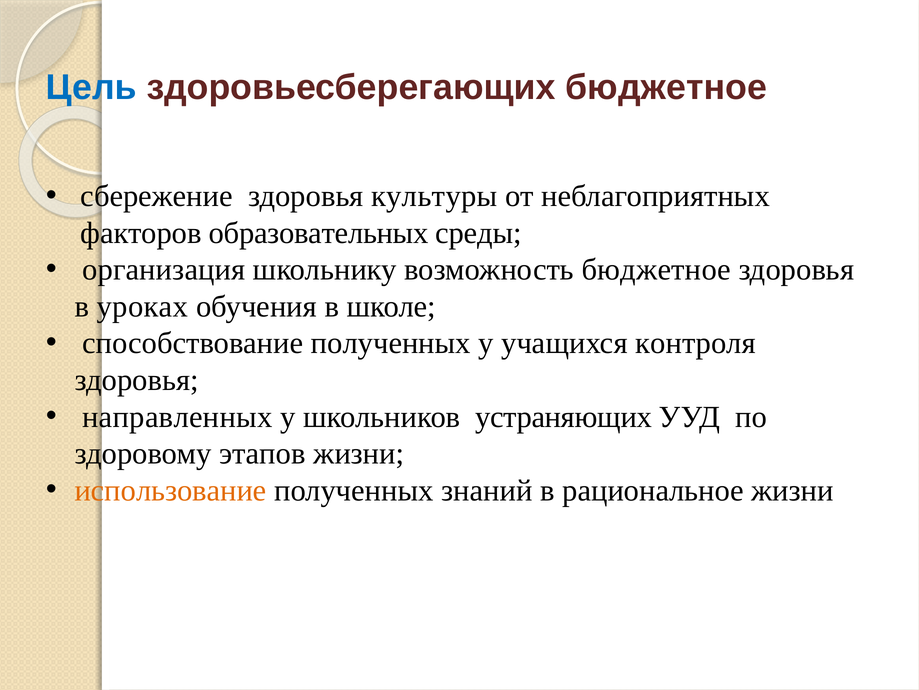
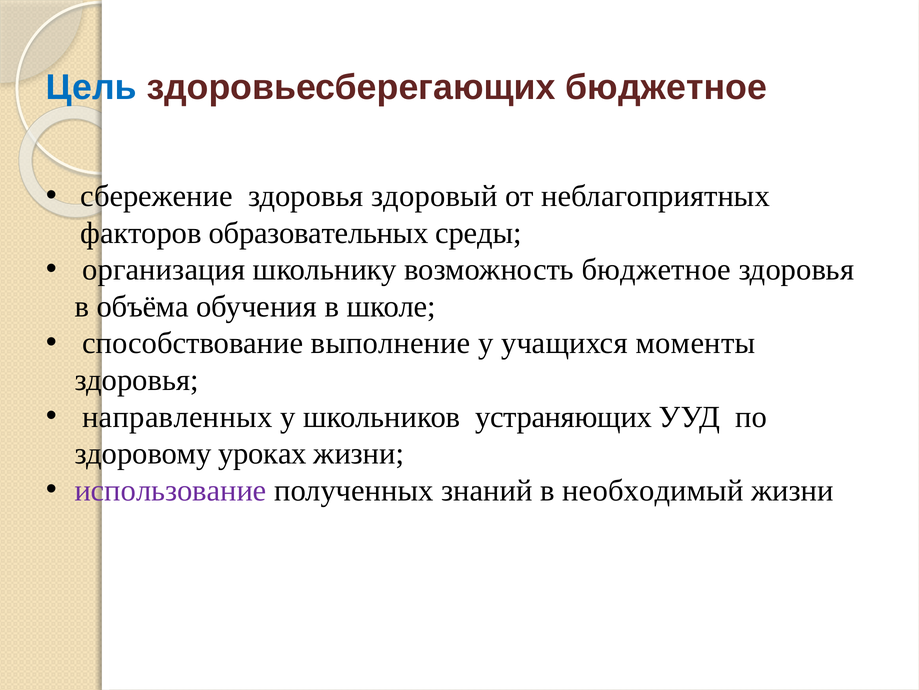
культуры: культуры -> здоровый
уроках: уроках -> объёма
способствование полученных: полученных -> выполнение
контроля: контроля -> моменты
этапов: этапов -> уроках
использование colour: orange -> purple
рациональное: рациональное -> необходимый
